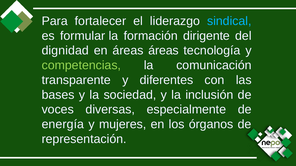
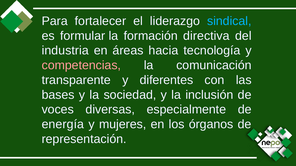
dirigente: dirigente -> directiva
dignidad: dignidad -> industria
áreas áreas: áreas -> hacia
competencias colour: light green -> pink
